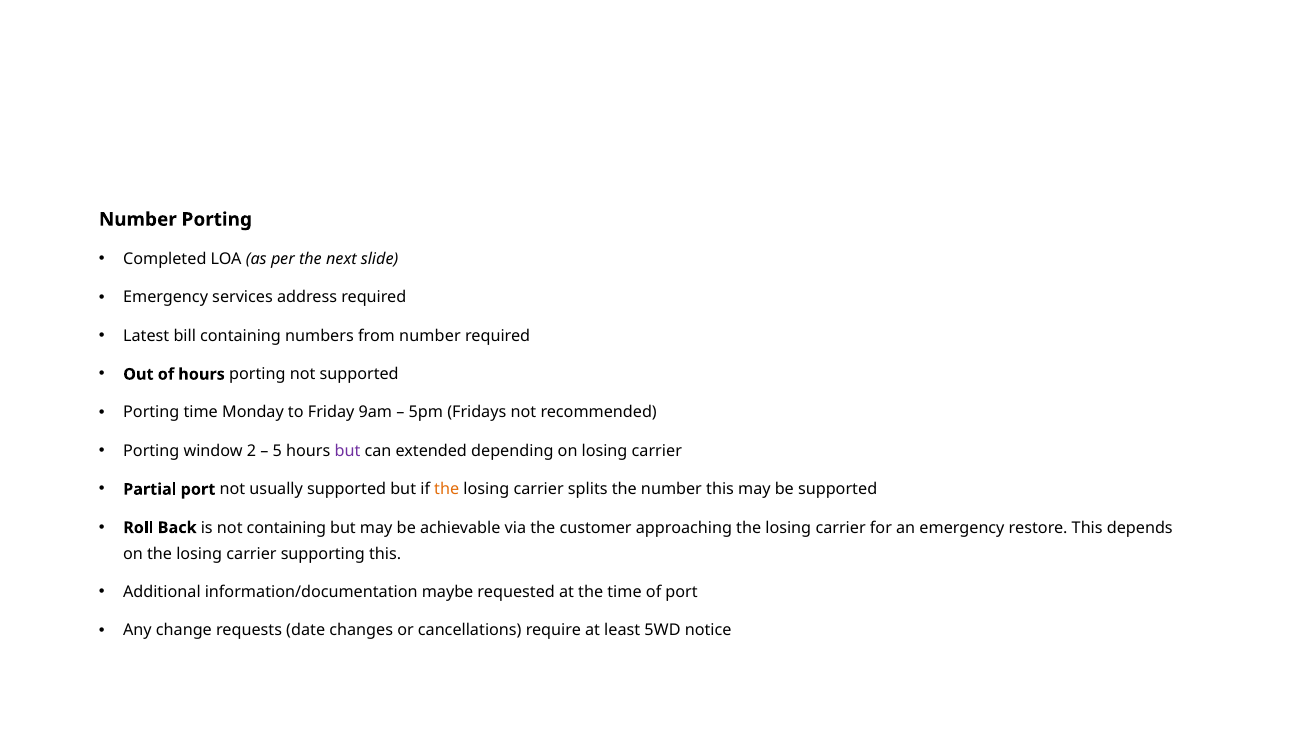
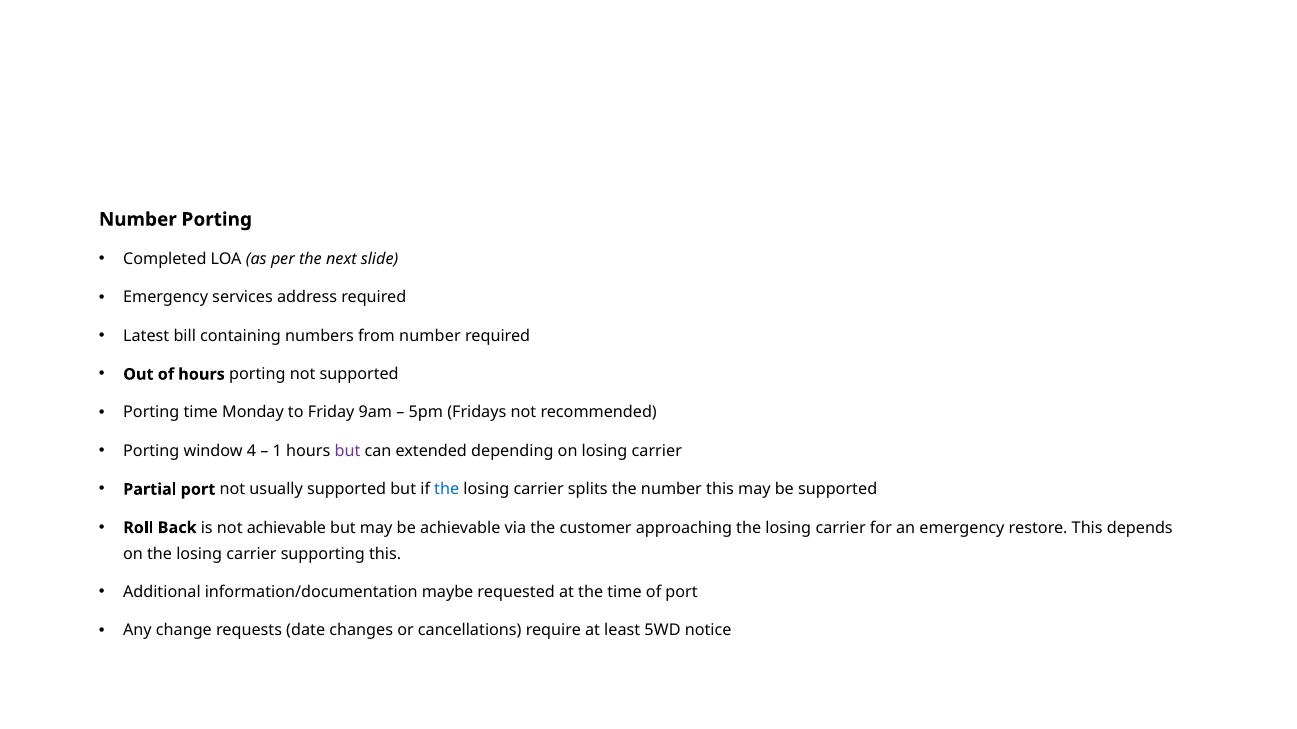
2: 2 -> 4
5: 5 -> 1
the at (447, 490) colour: orange -> blue
not containing: containing -> achievable
